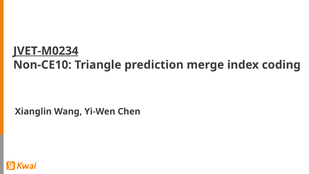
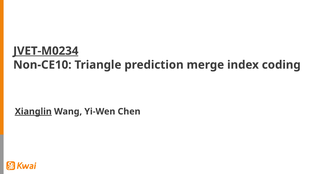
Xianglin underline: none -> present
